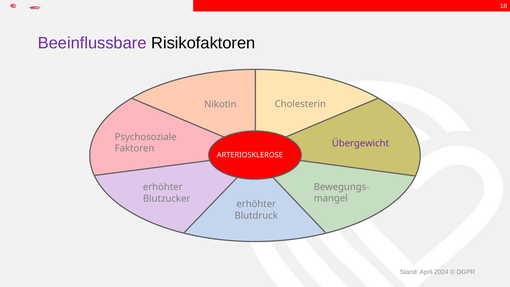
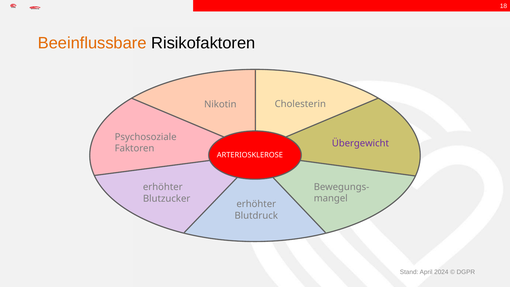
Beeinflussbare colour: purple -> orange
